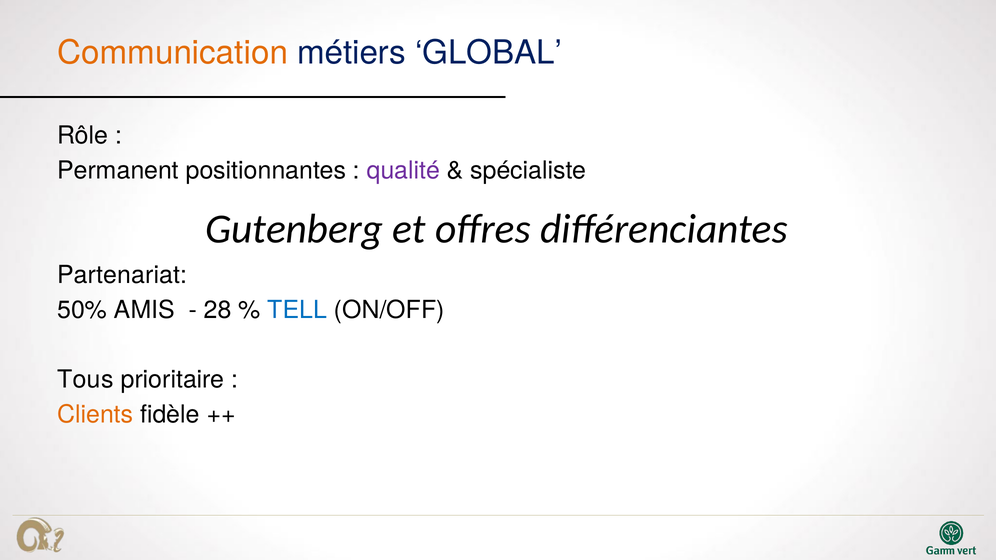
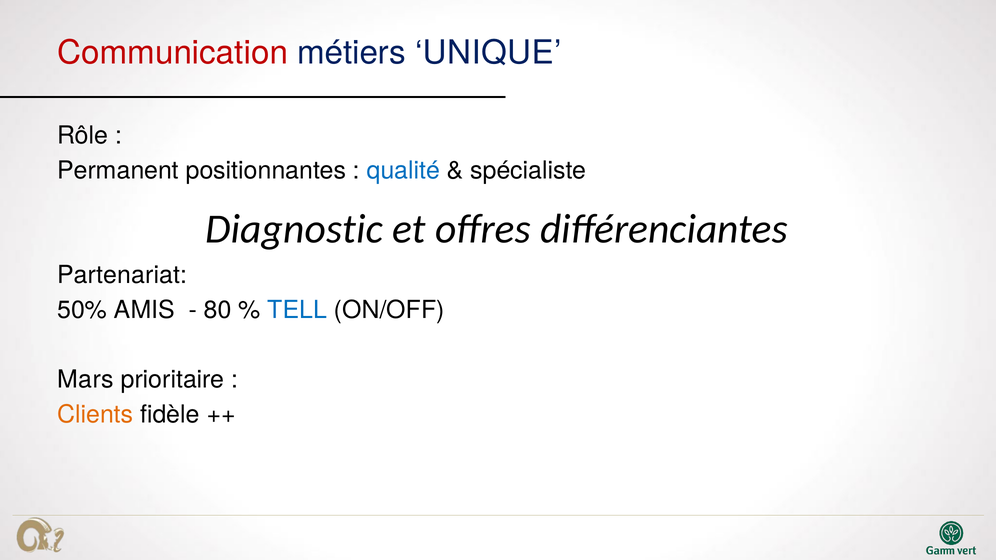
Communication colour: orange -> red
GLOBAL: GLOBAL -> UNIQUE
qualité colour: purple -> blue
Gutenberg: Gutenberg -> Diagnostic
28: 28 -> 80
Tous: Tous -> Mars
